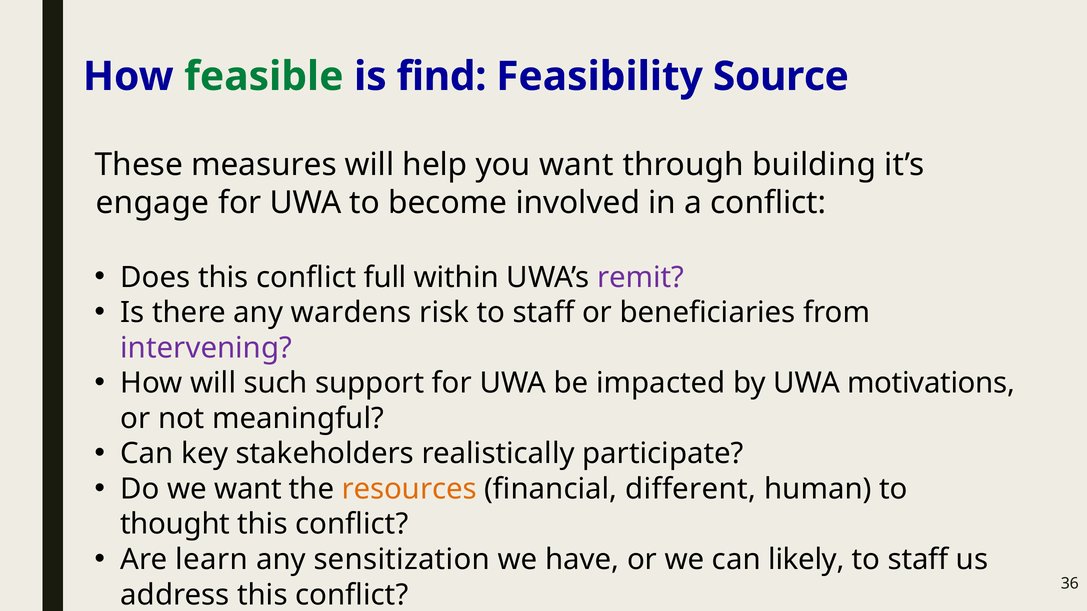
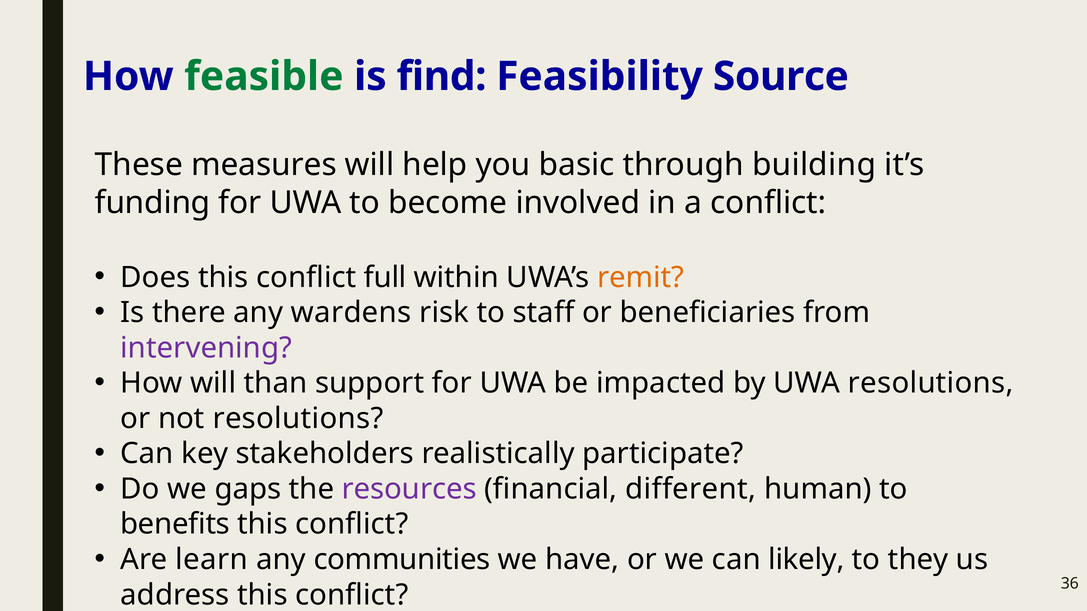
you want: want -> basic
engage: engage -> funding
remit colour: purple -> orange
such: such -> than
UWA motivations: motivations -> resolutions
not meaningful: meaningful -> resolutions
we want: want -> gaps
resources colour: orange -> purple
thought: thought -> benefits
sensitization: sensitization -> communities
staff at (918, 560): staff -> they
